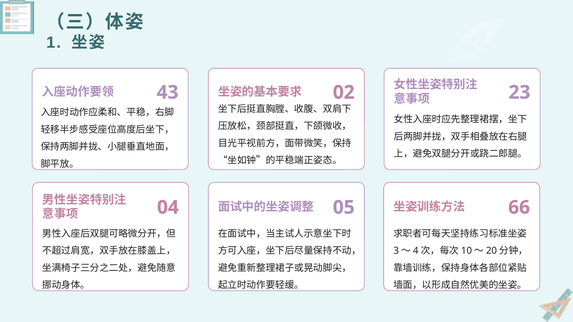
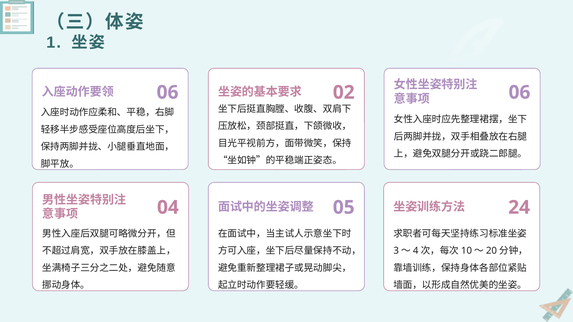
43 at (168, 92): 43 -> 06
23 at (519, 92): 23 -> 06
66: 66 -> 24
